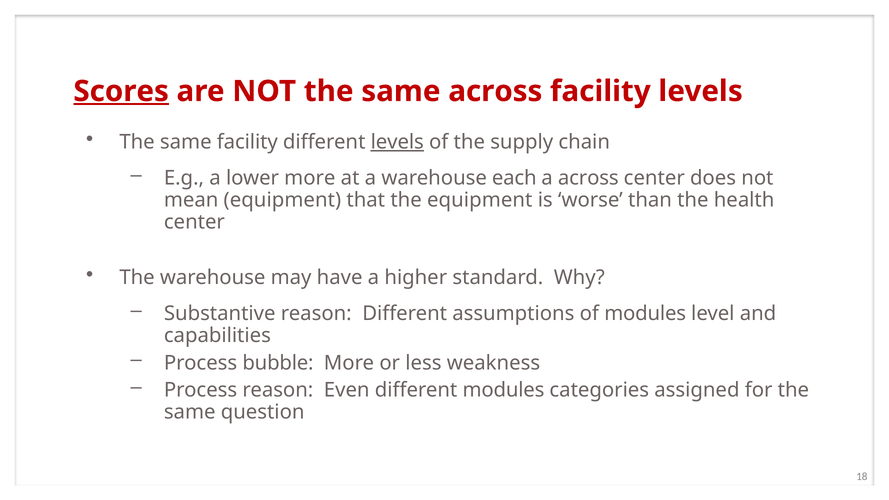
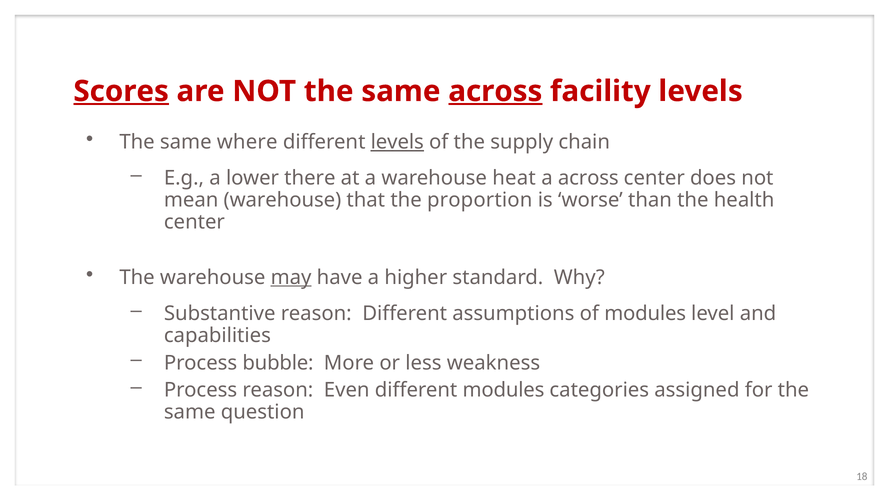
across at (495, 91) underline: none -> present
same facility: facility -> where
lower more: more -> there
each: each -> heat
mean equipment: equipment -> warehouse
the equipment: equipment -> proportion
may underline: none -> present
